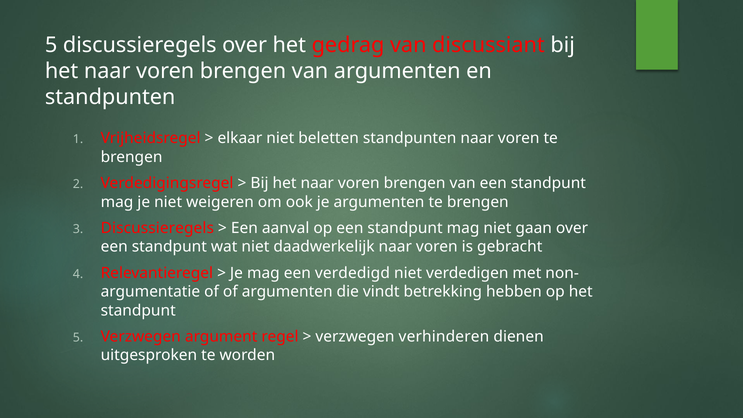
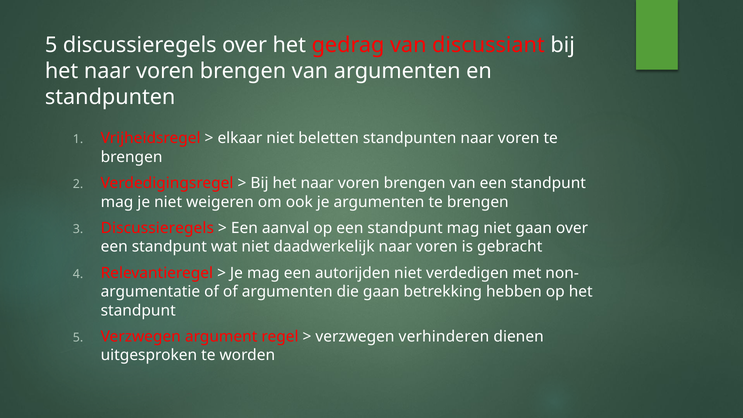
verdedigd: verdedigd -> autorijden
die vindt: vindt -> gaan
